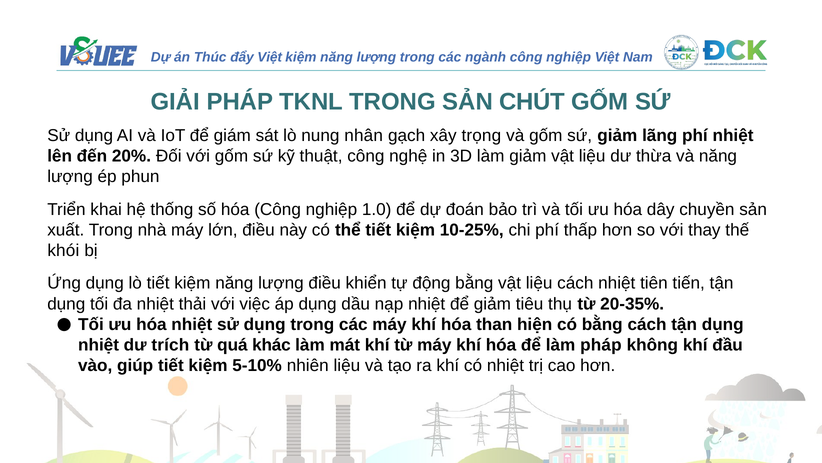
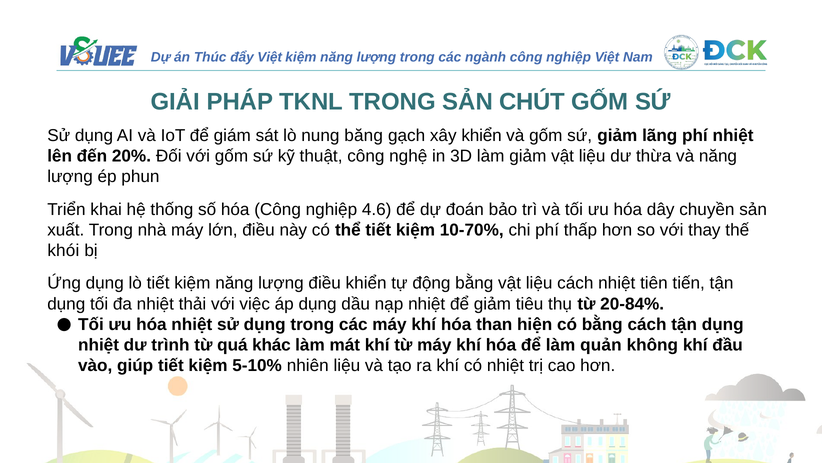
nhân: nhân -> băng
xây trọng: trọng -> khiển
1.0: 1.0 -> 4.6
10-25%: 10-25% -> 10-70%
20-35%: 20-35% -> 20-84%
trích: trích -> trình
làm pháp: pháp -> quản
